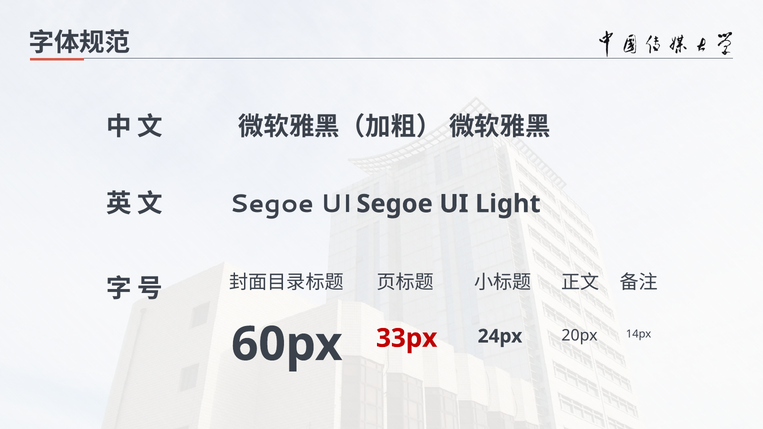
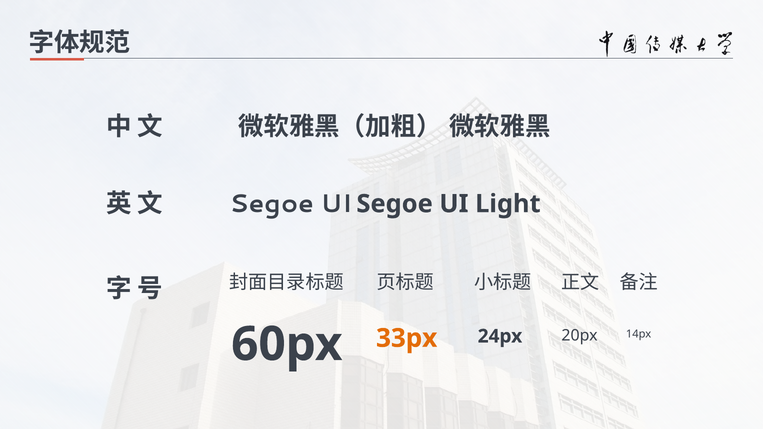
33px colour: red -> orange
